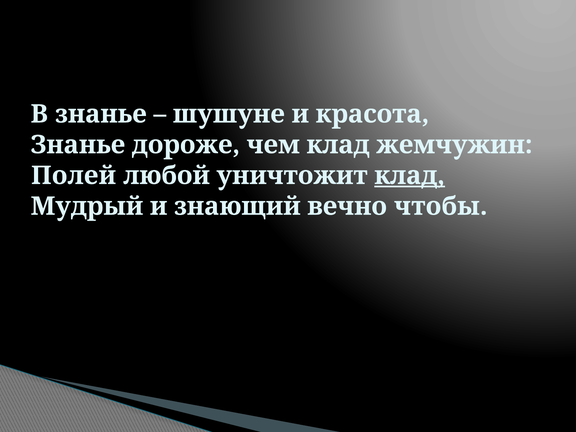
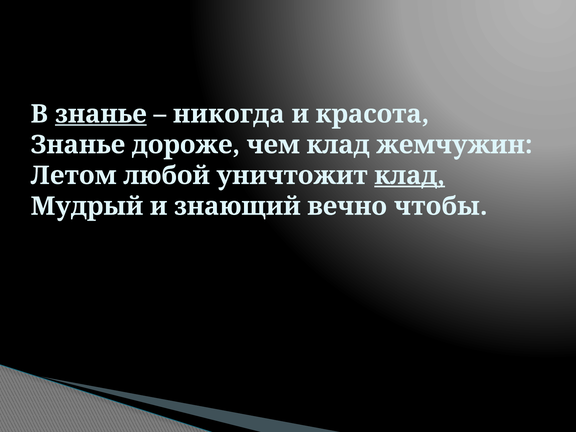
знанье at (101, 114) underline: none -> present
шушуне: шушуне -> никогда
Полей: Полей -> Летом
